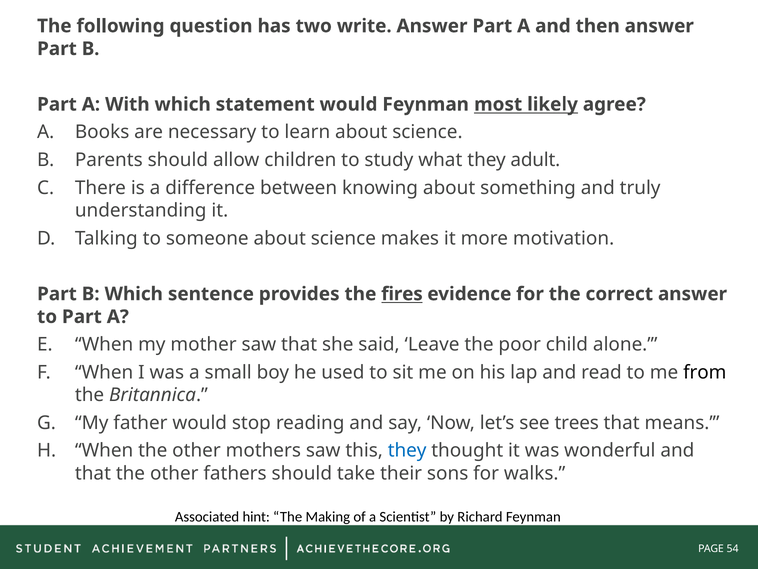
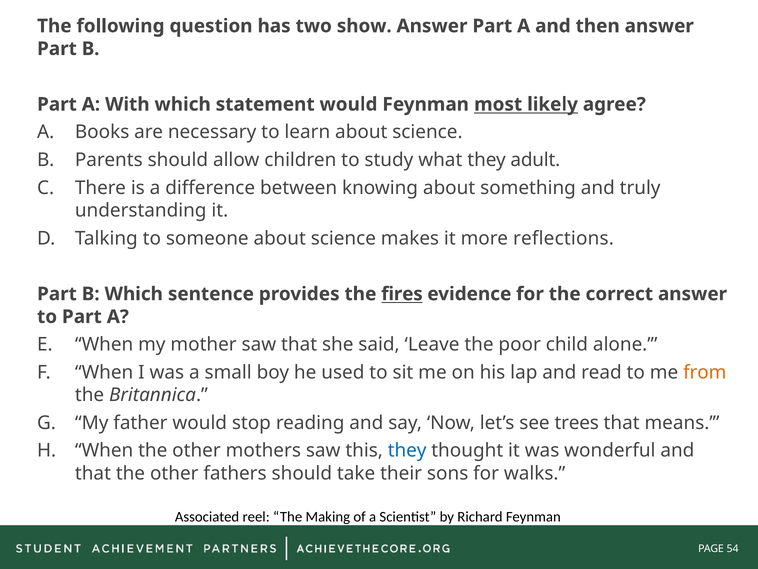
write: write -> show
motivation: motivation -> reflections
from colour: black -> orange
hint: hint -> reel
